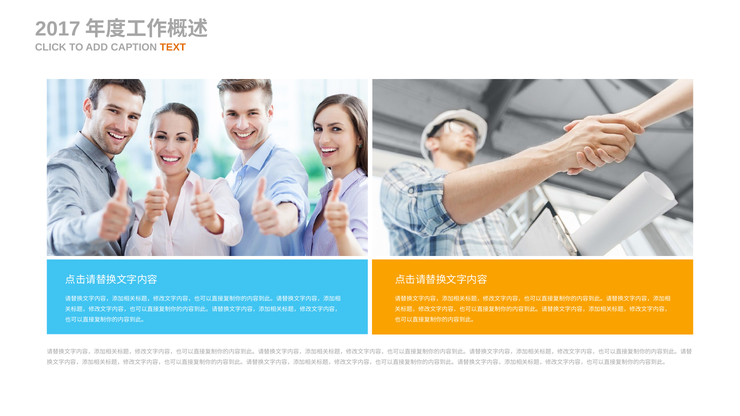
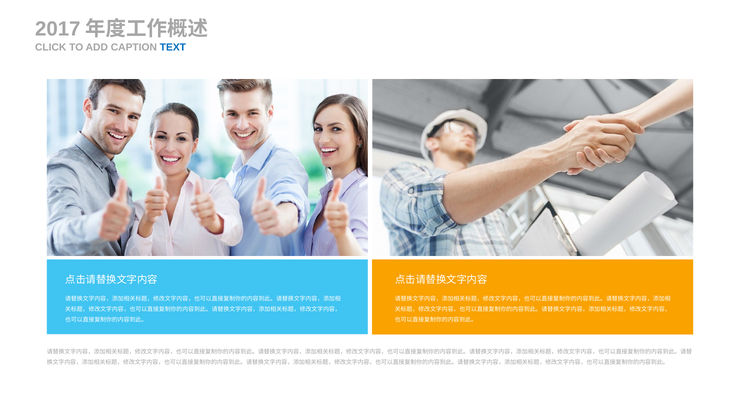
TEXT colour: orange -> blue
